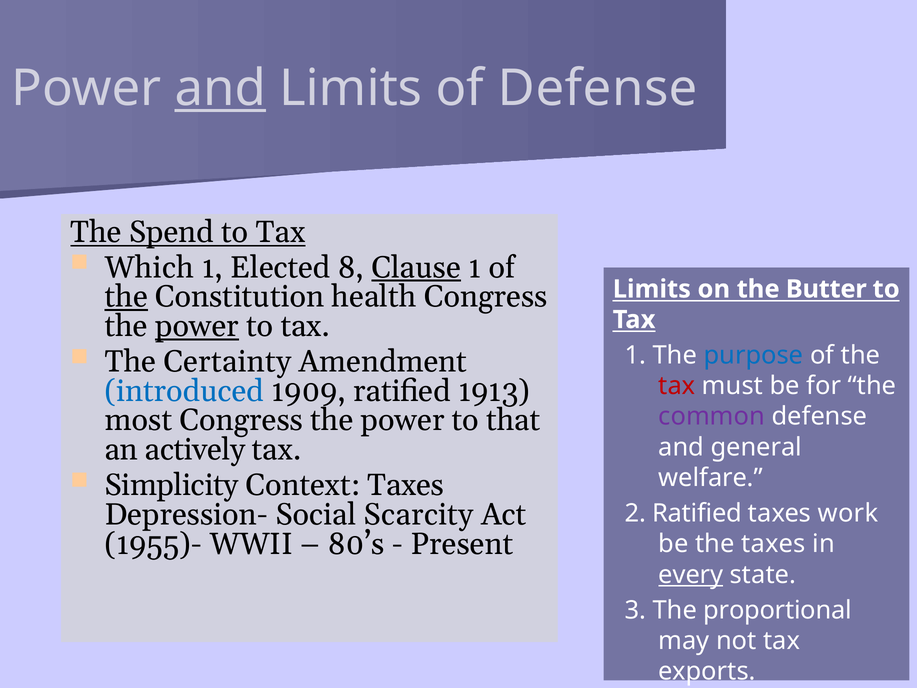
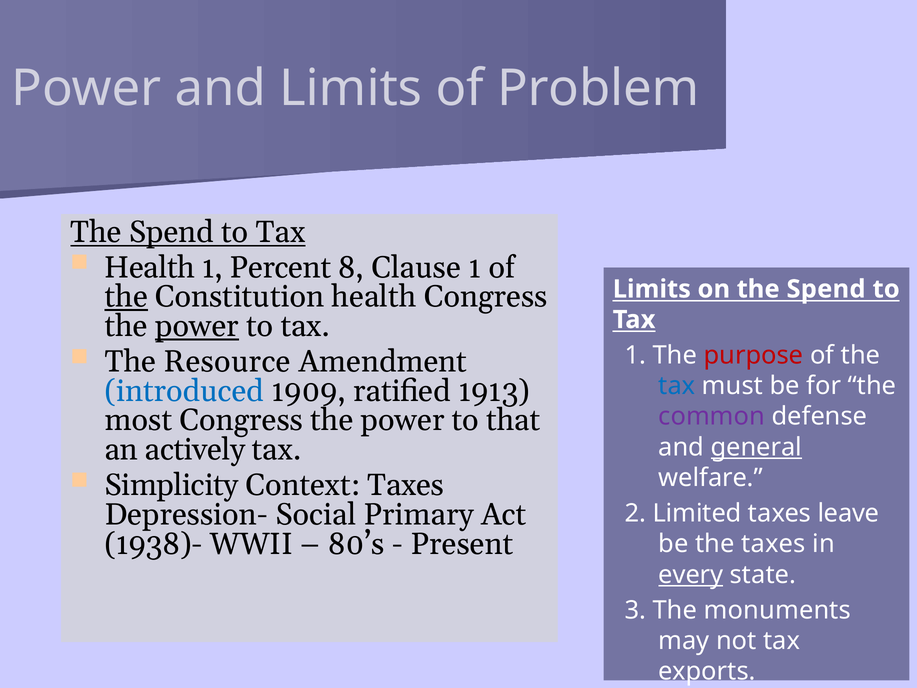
and at (220, 88) underline: present -> none
of Defense: Defense -> Problem
Which at (149, 267): Which -> Health
Elected: Elected -> Percent
Clause underline: present -> none
on the Butter: Butter -> Spend
Certainty: Certainty -> Resource
purpose colour: blue -> red
tax at (677, 386) colour: red -> blue
general underline: none -> present
Scarcity: Scarcity -> Primary
2 Ratified: Ratified -> Limited
work: work -> leave
1955)-: 1955)- -> 1938)-
proportional: proportional -> monuments
